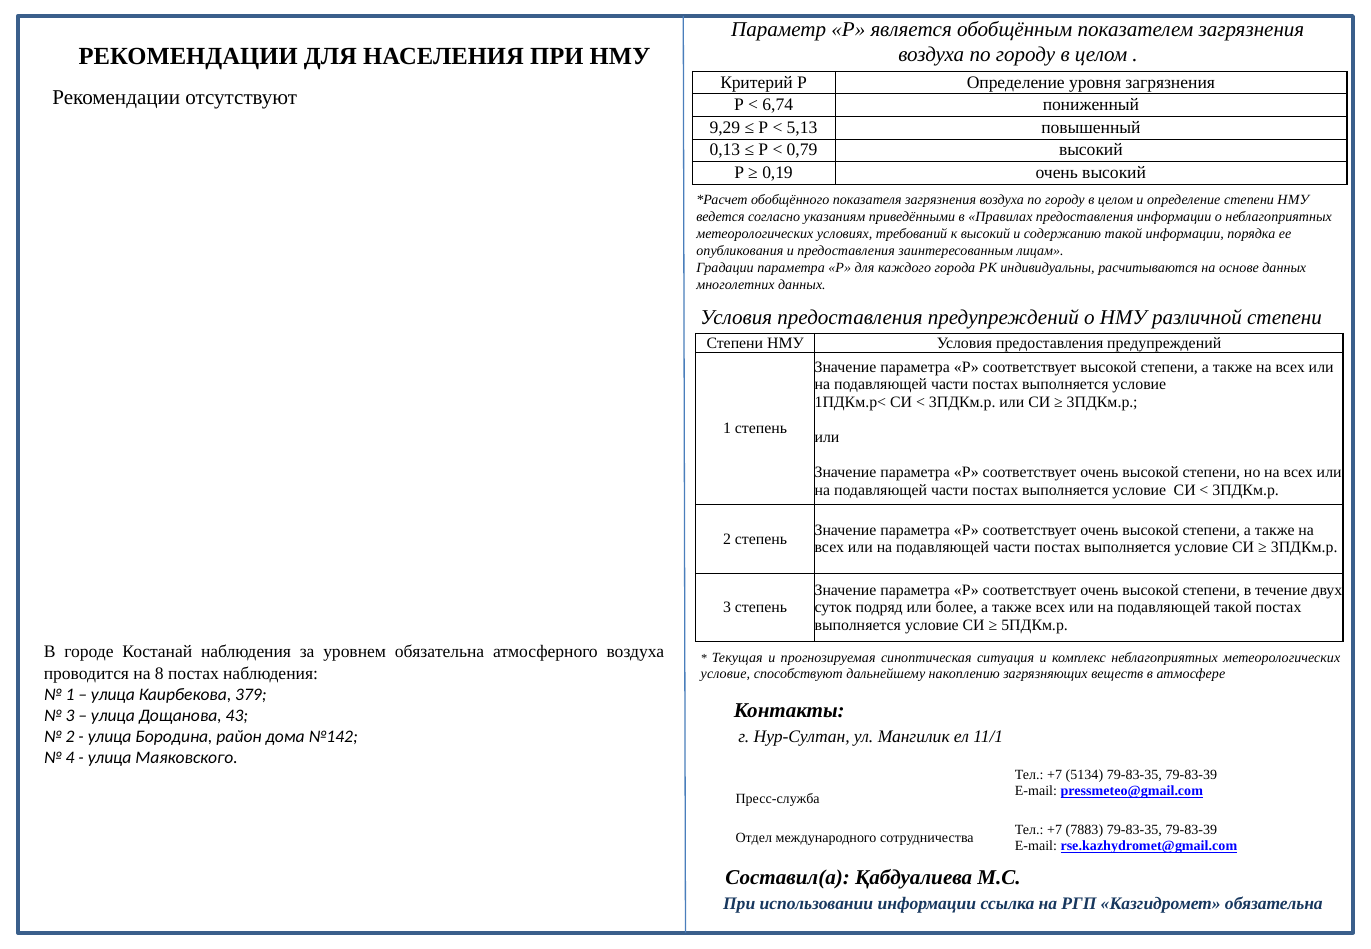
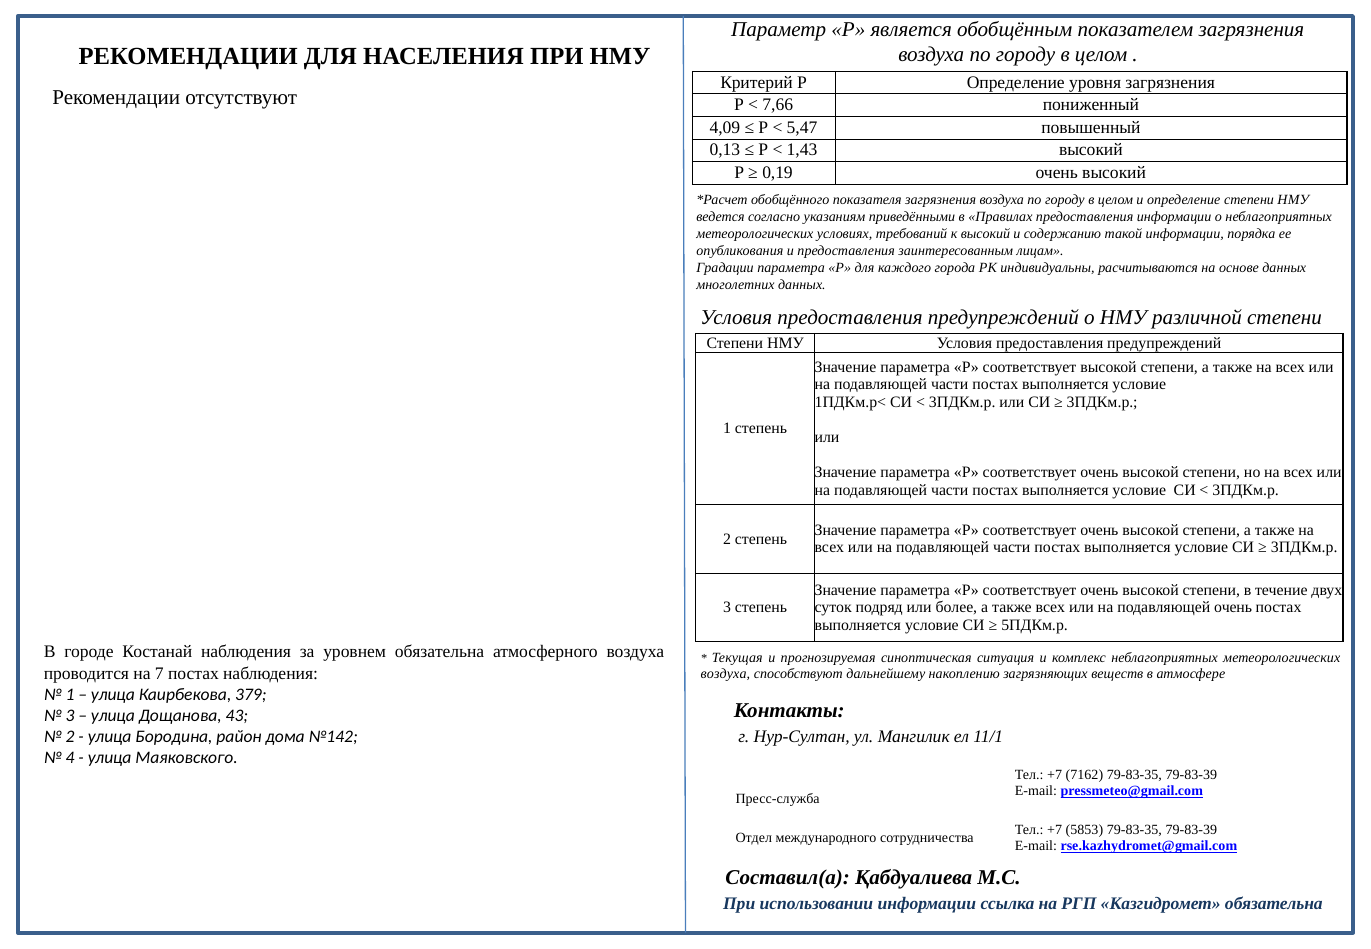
6,74: 6,74 -> 7,66
9,29: 9,29 -> 4,09
5,13: 5,13 -> 5,47
0,79: 0,79 -> 1,43
подавляющей такой: такой -> очень
8: 8 -> 7
условие at (725, 674): условие -> воздуха
5134: 5134 -> 7162
7883: 7883 -> 5853
